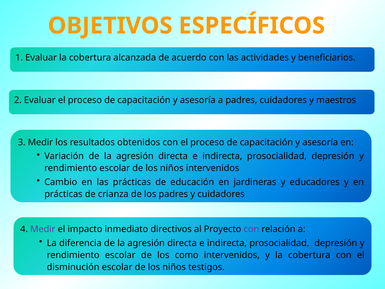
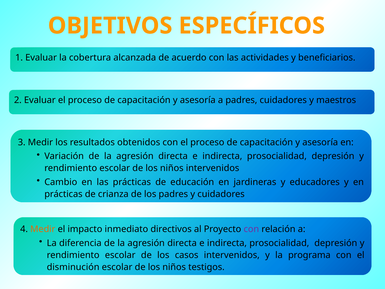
Medir at (43, 229) colour: purple -> orange
como: como -> casos
y la cobertura: cobertura -> programa
